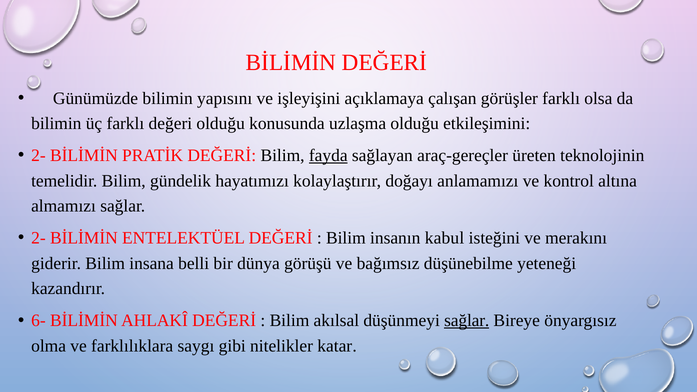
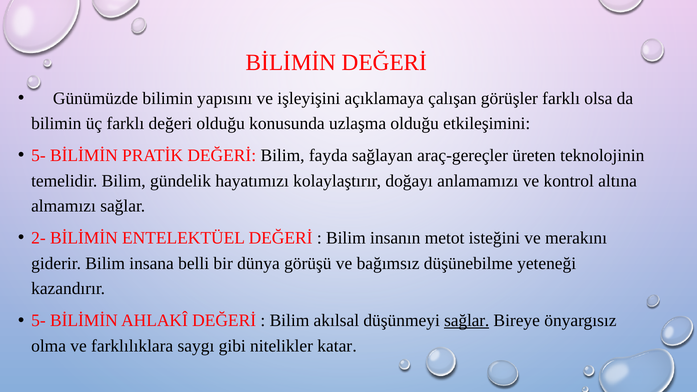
2- at (38, 156): 2- -> 5-
fayda underline: present -> none
kabul: kabul -> metot
6- at (38, 321): 6- -> 5-
